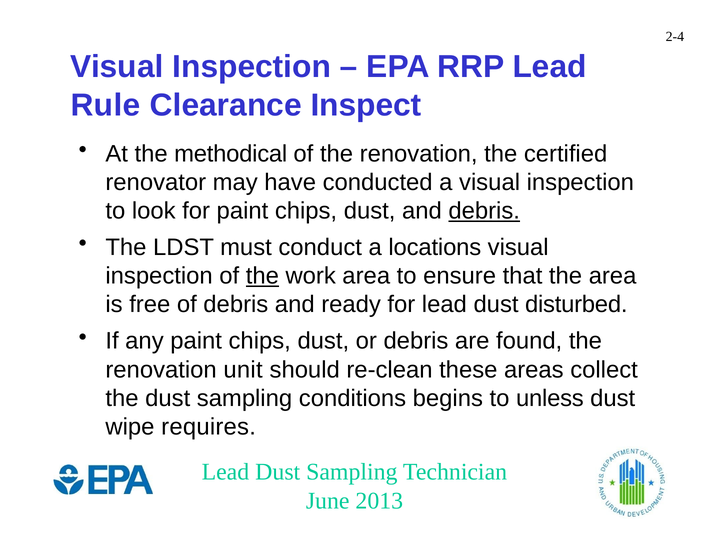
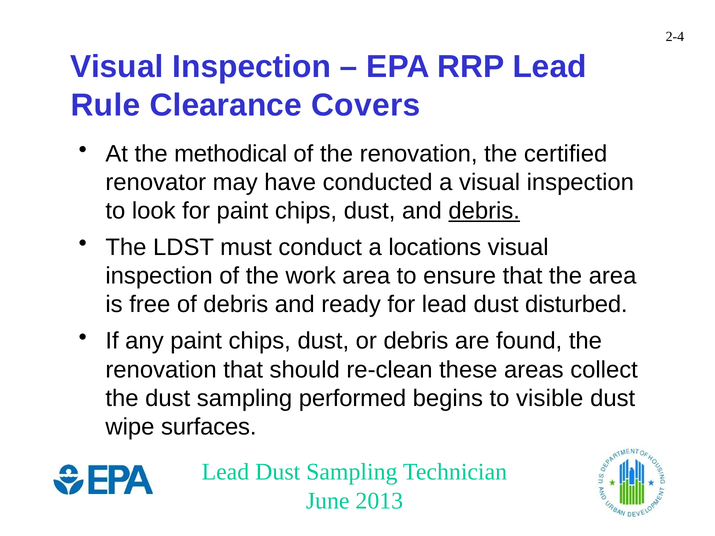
Inspect: Inspect -> Covers
the at (262, 276) underline: present -> none
renovation unit: unit -> that
conditions: conditions -> performed
unless: unless -> visible
requires: requires -> surfaces
